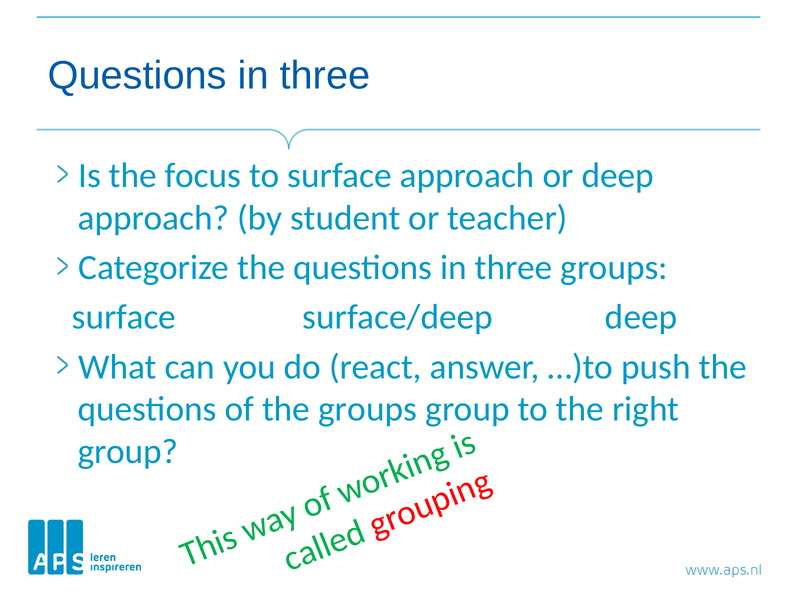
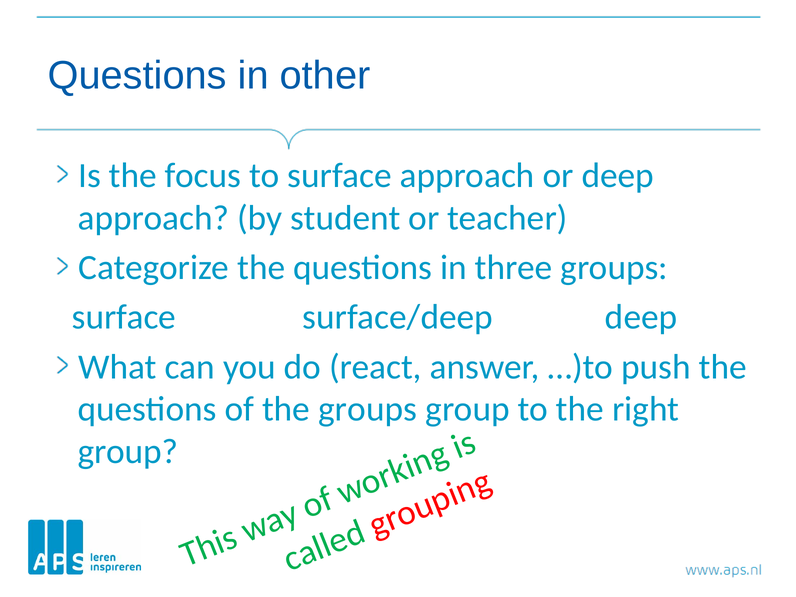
three at (325, 76): three -> other
